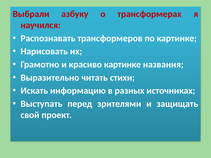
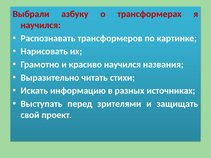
красиво картинке: картинке -> научился
